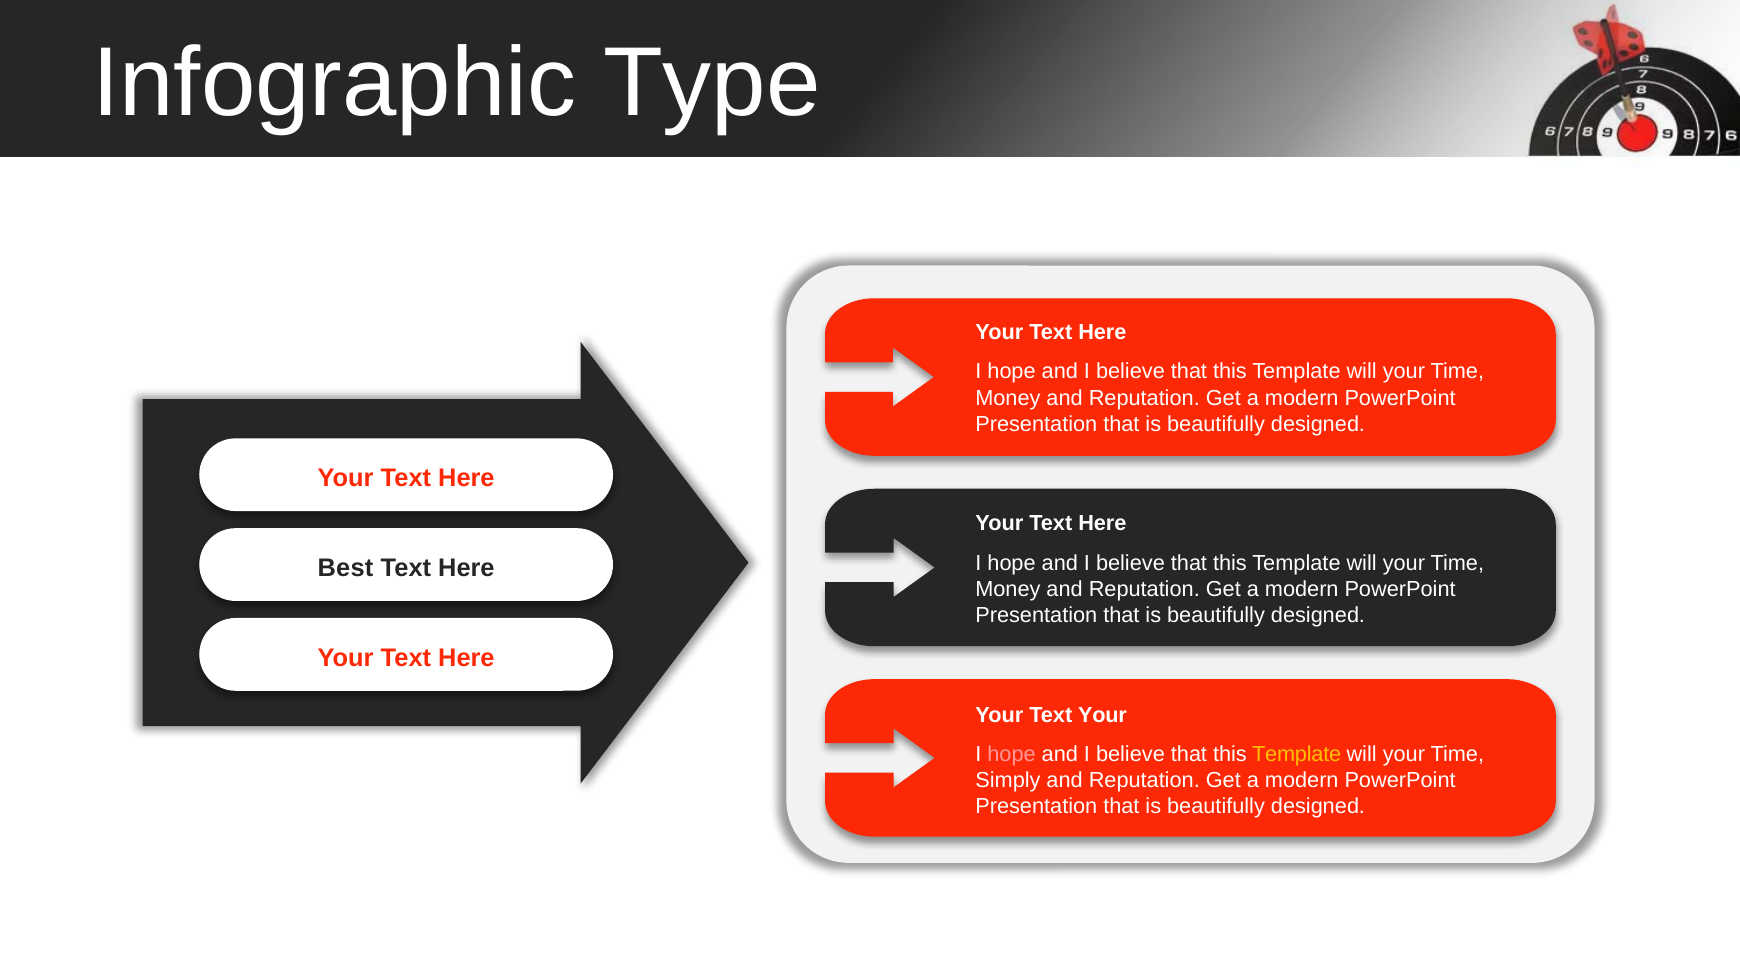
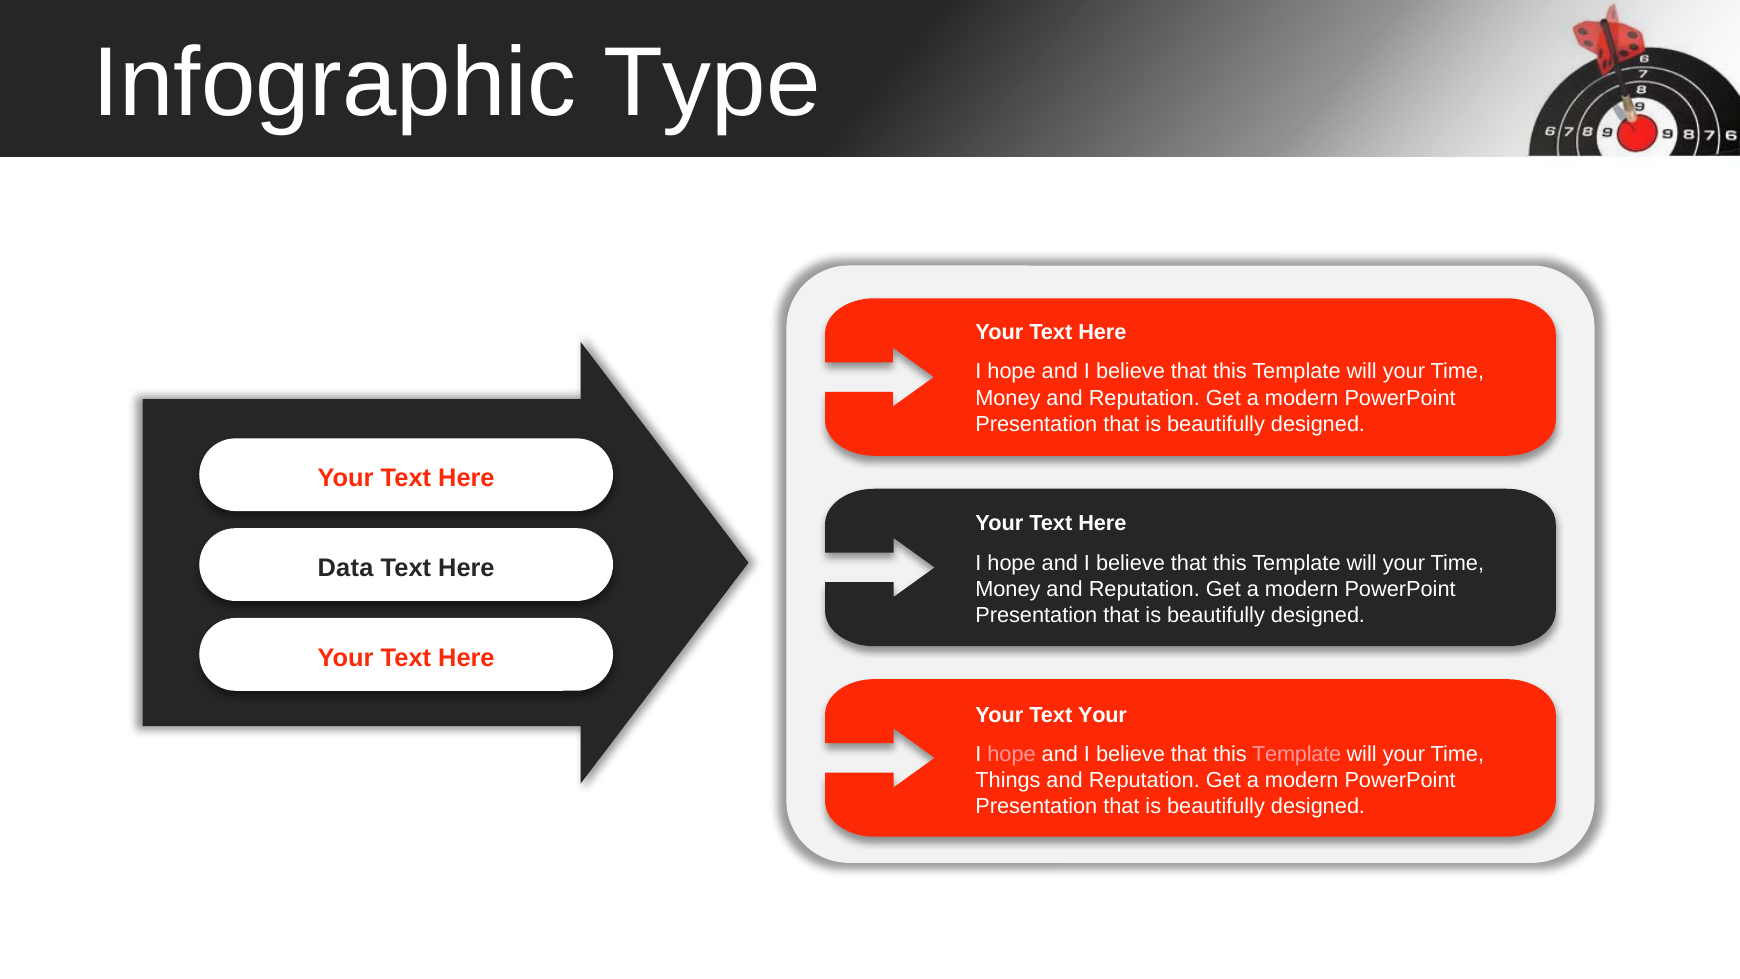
Best: Best -> Data
Template at (1297, 754) colour: yellow -> pink
Simply: Simply -> Things
